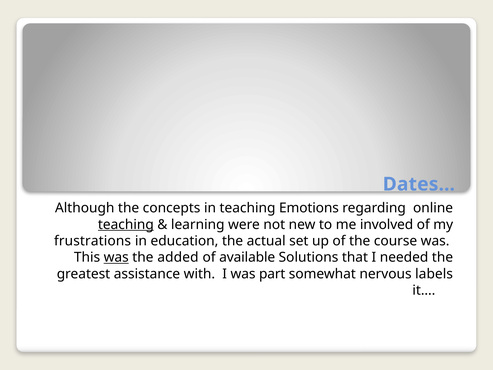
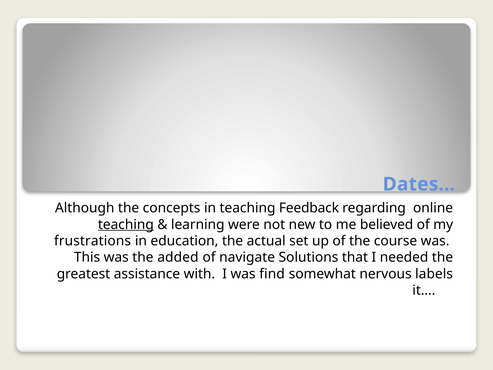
Emotions: Emotions -> Feedback
involved: involved -> believed
was at (116, 257) underline: present -> none
available: available -> navigate
part: part -> find
